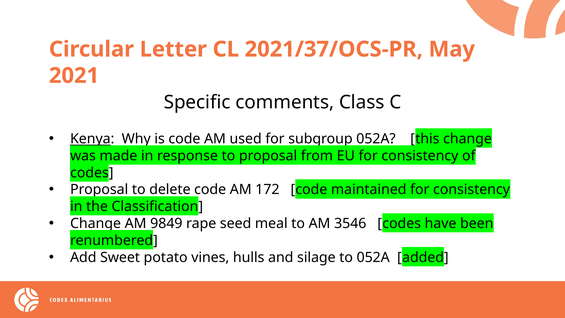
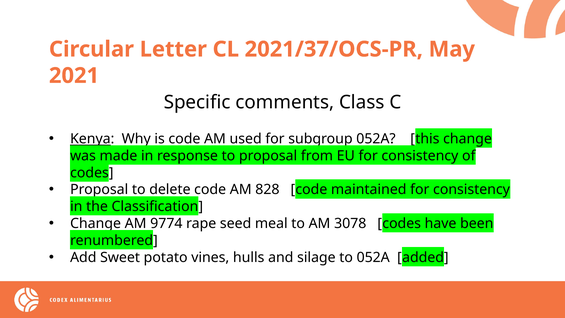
172: 172 -> 828
9849: 9849 -> 9774
3546: 3546 -> 3078
